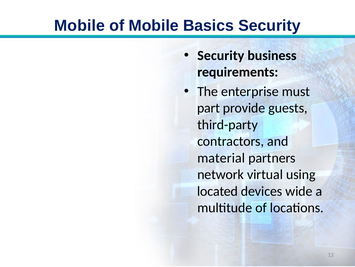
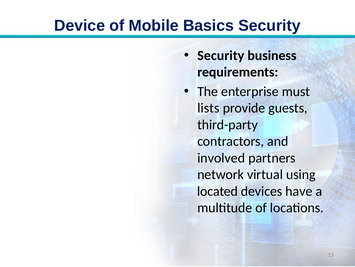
Mobile at (80, 26): Mobile -> Device
part: part -> lists
material: material -> involved
wide: wide -> have
